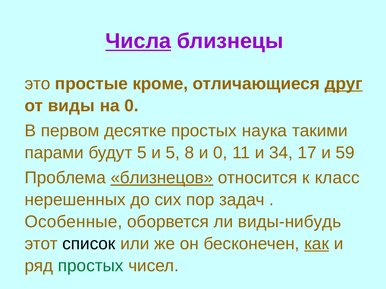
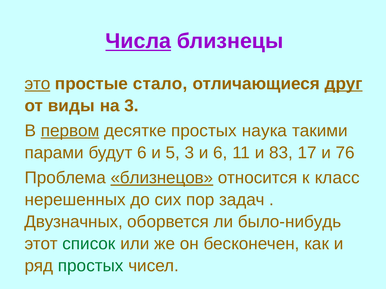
это underline: none -> present
кроме: кроме -> стало
на 0: 0 -> 3
первом underline: none -> present
будут 5: 5 -> 6
5 8: 8 -> 3
и 0: 0 -> 6
34: 34 -> 83
59: 59 -> 76
Особенные: Особенные -> Двузначных
виды-нибудь: виды-нибудь -> было-нибудь
список colour: black -> green
как underline: present -> none
